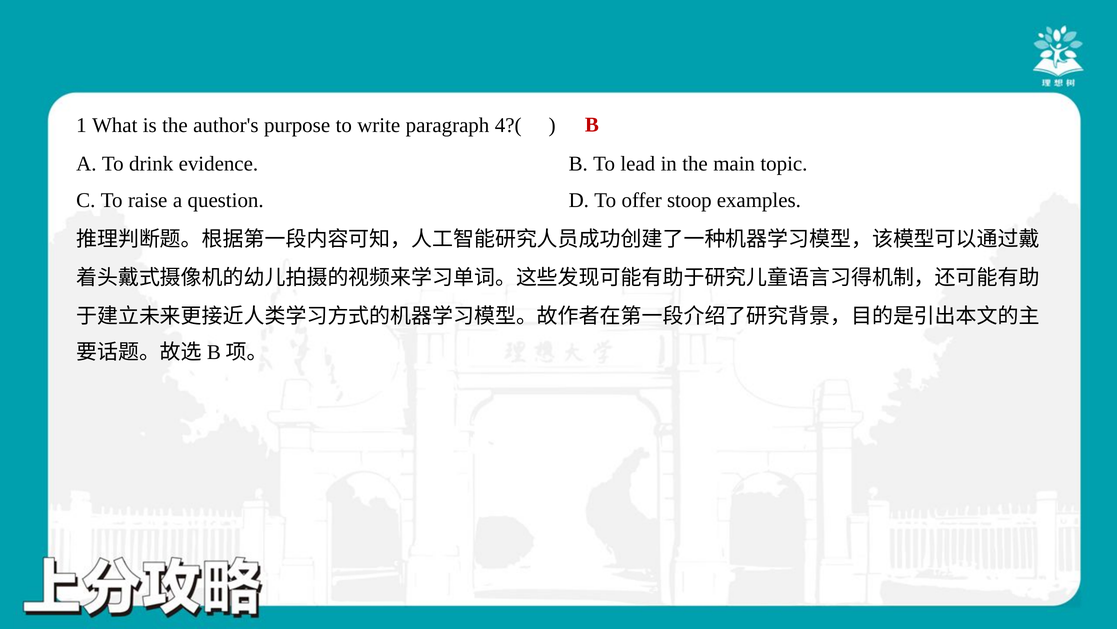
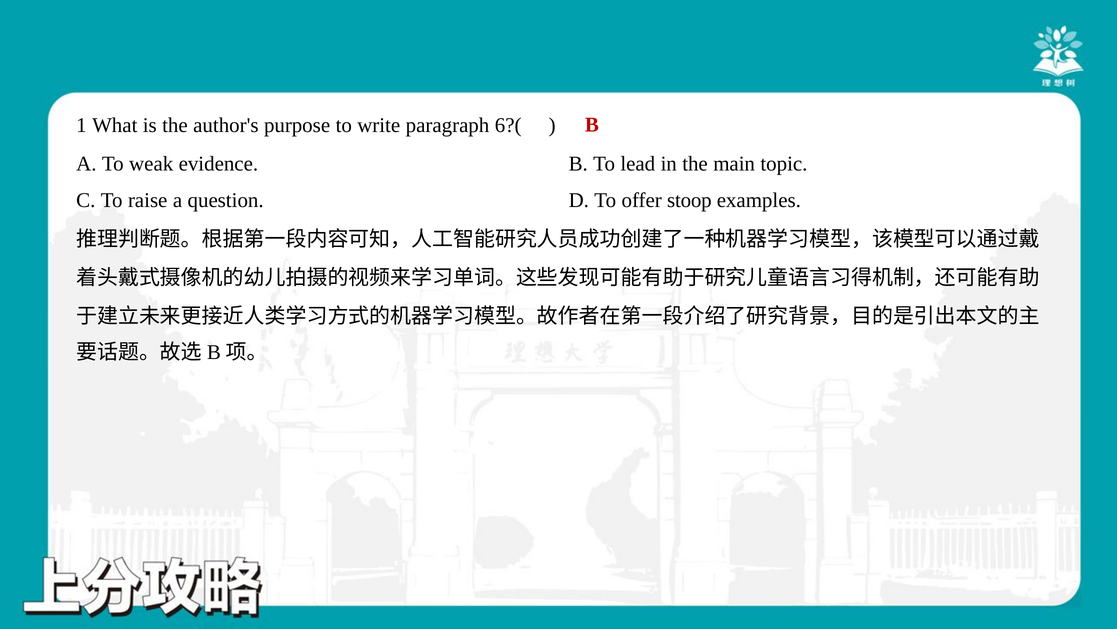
4?(: 4?( -> 6?(
drink: drink -> weak
